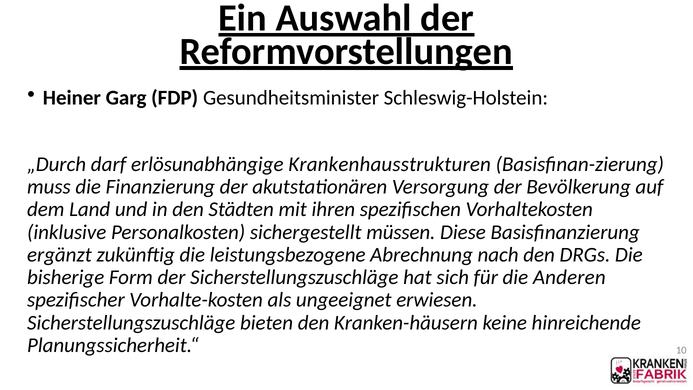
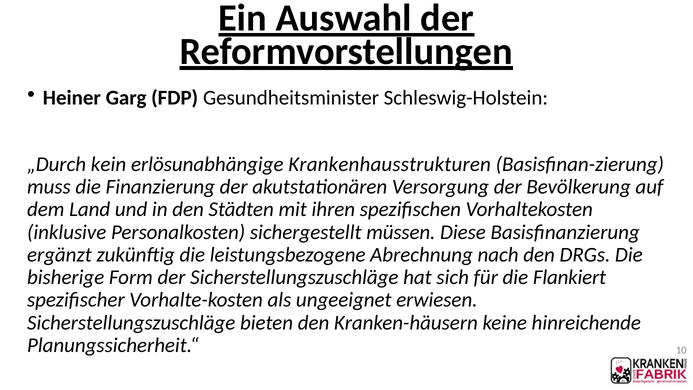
darf: darf -> kein
Anderen: Anderen -> Flankiert
